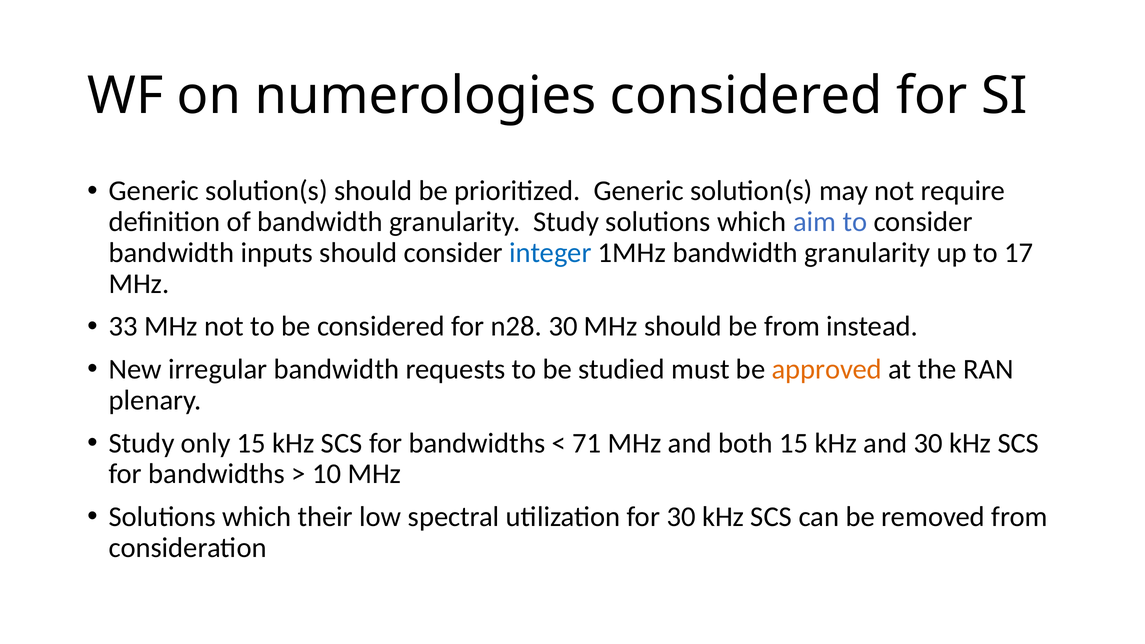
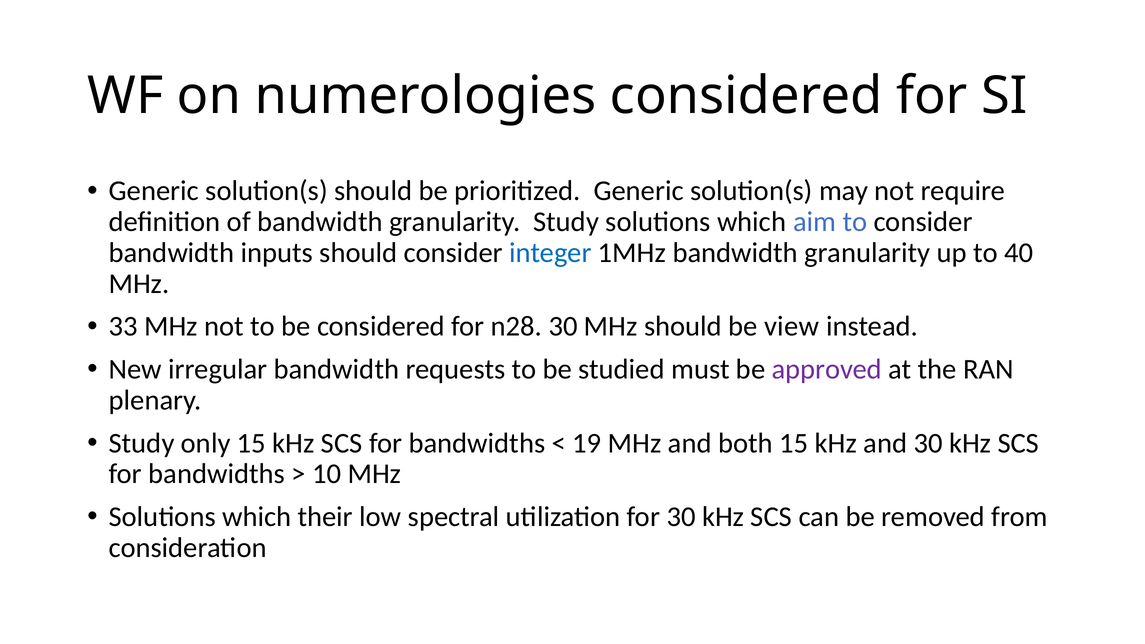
17: 17 -> 40
be from: from -> view
approved colour: orange -> purple
71: 71 -> 19
